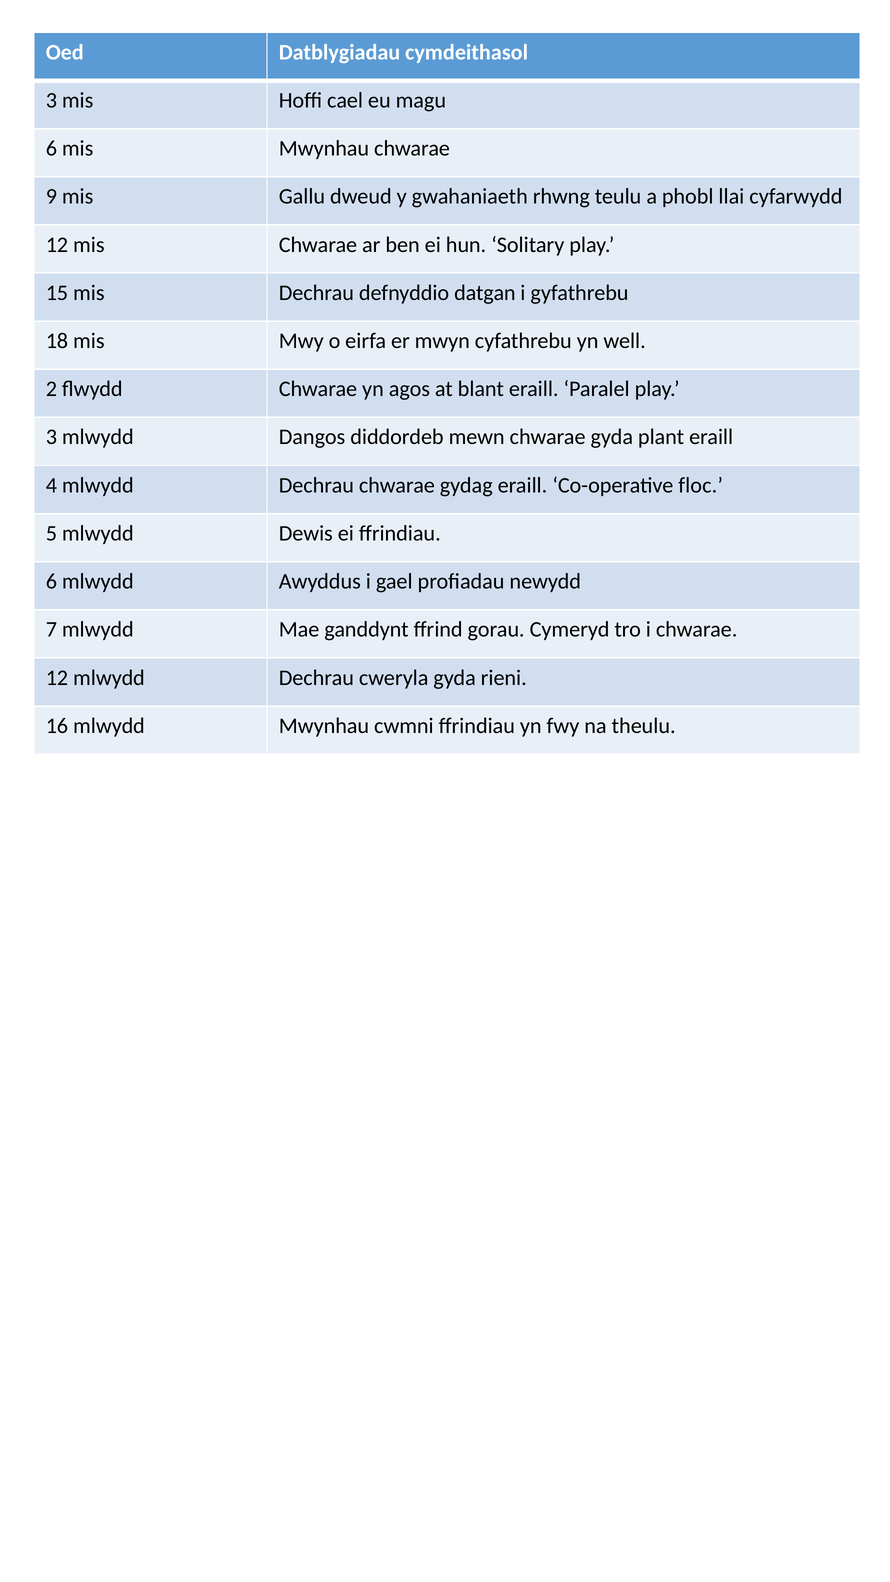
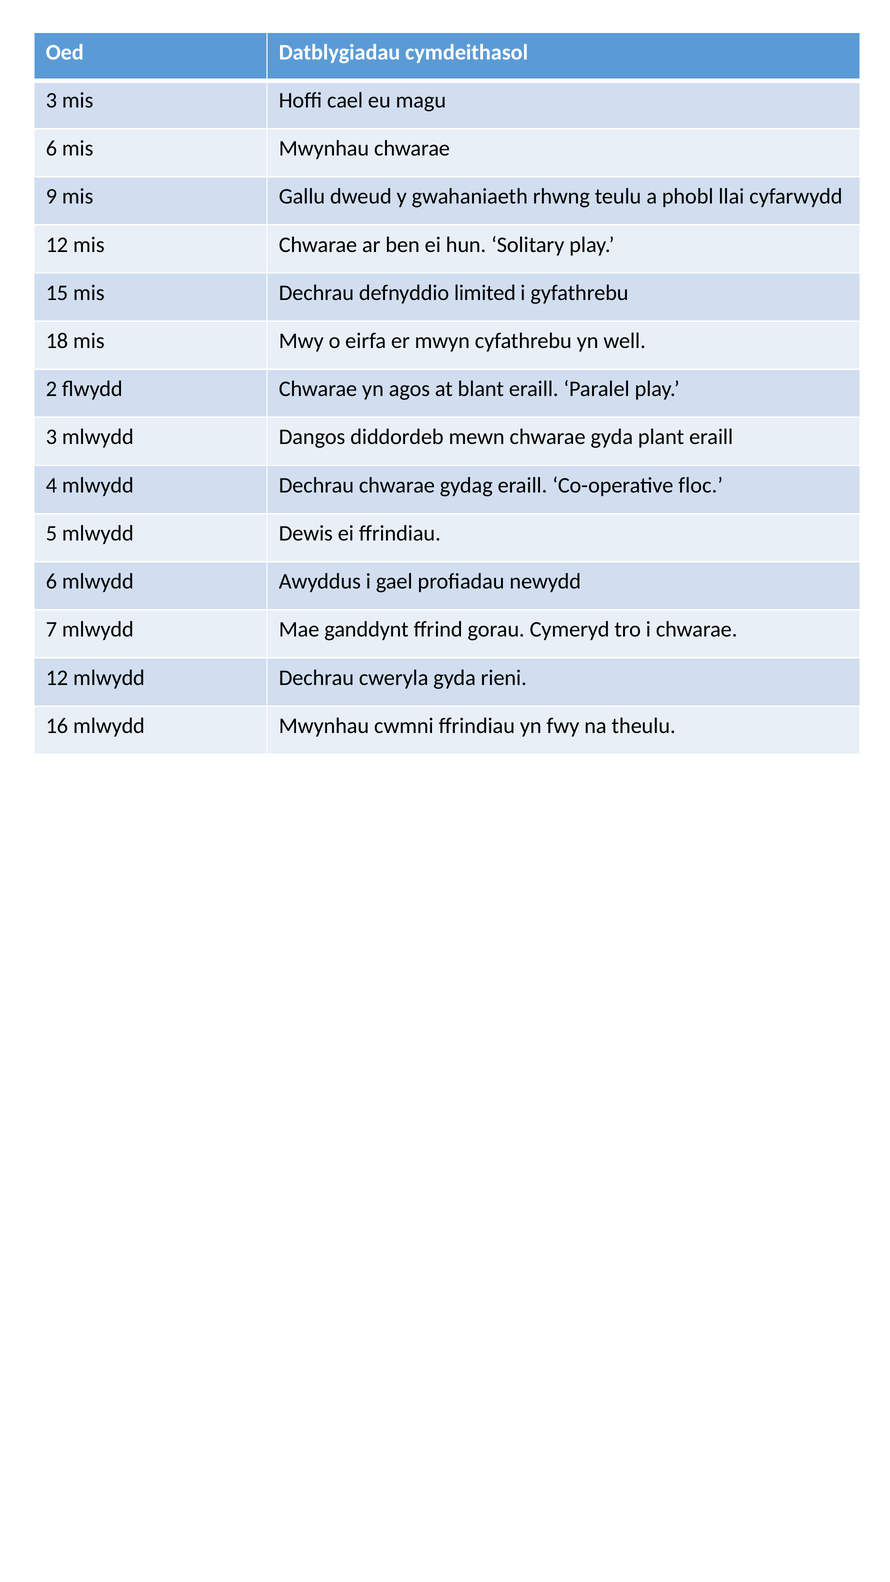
datgan: datgan -> limited
